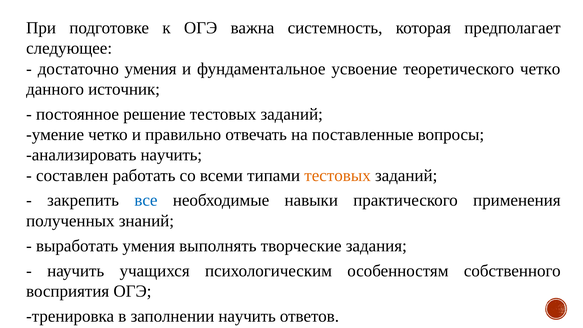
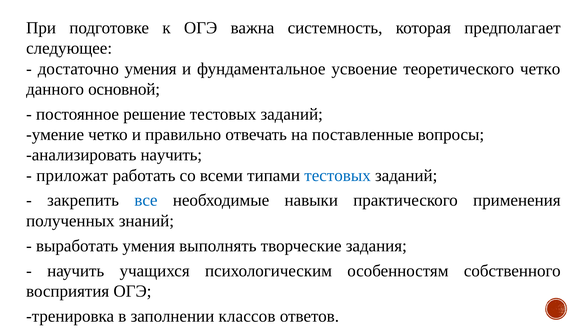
источник: источник -> основной
составлен: составлен -> приложат
тестовых at (338, 175) colour: orange -> blue
заполнении научить: научить -> классов
